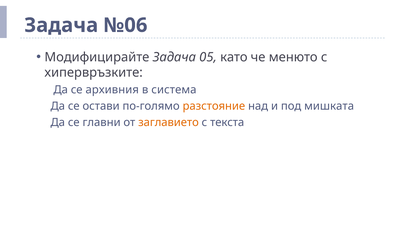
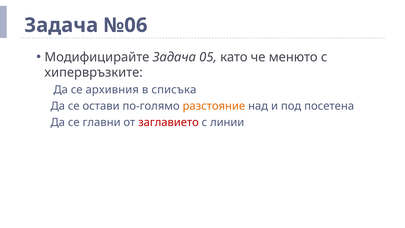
система: система -> списъка
мишката: мишката -> посетена
заглавието colour: orange -> red
текста: текста -> линии
